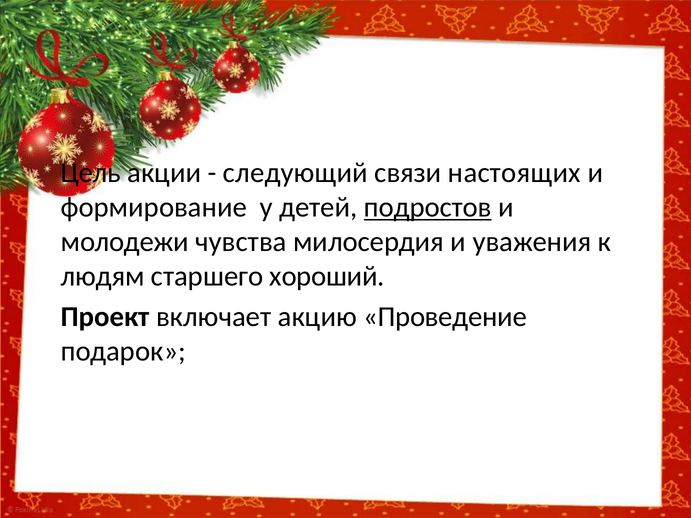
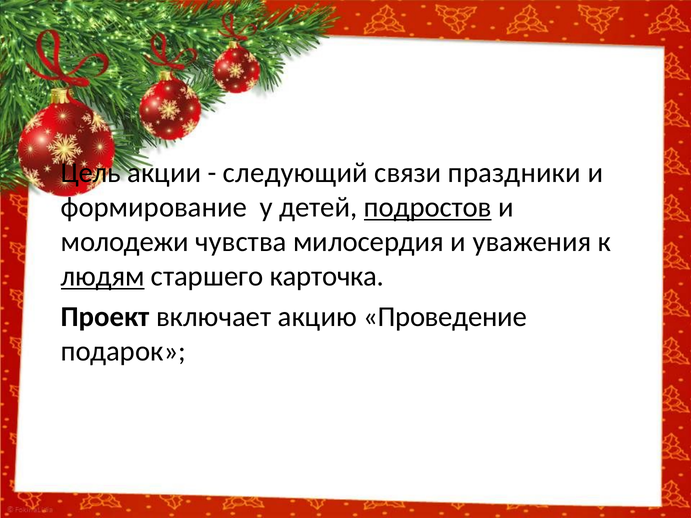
настоящих: настоящих -> праздники
людям underline: none -> present
хороший: хороший -> карточка
